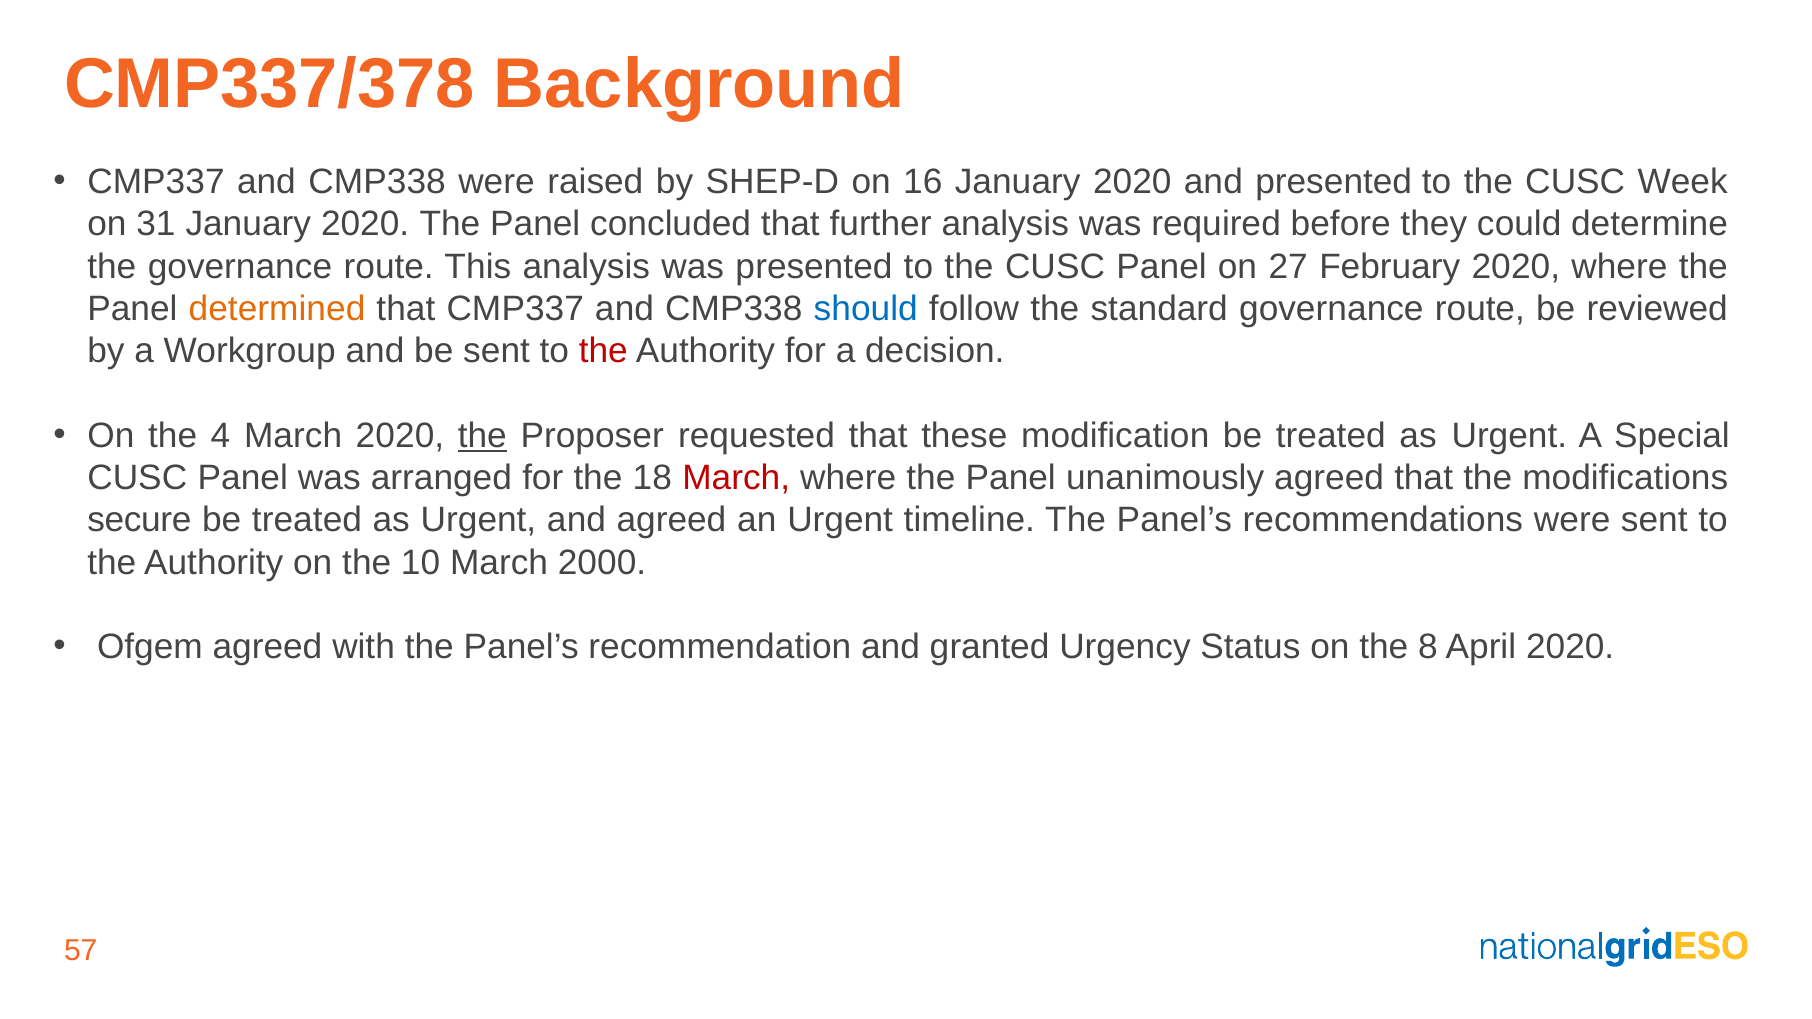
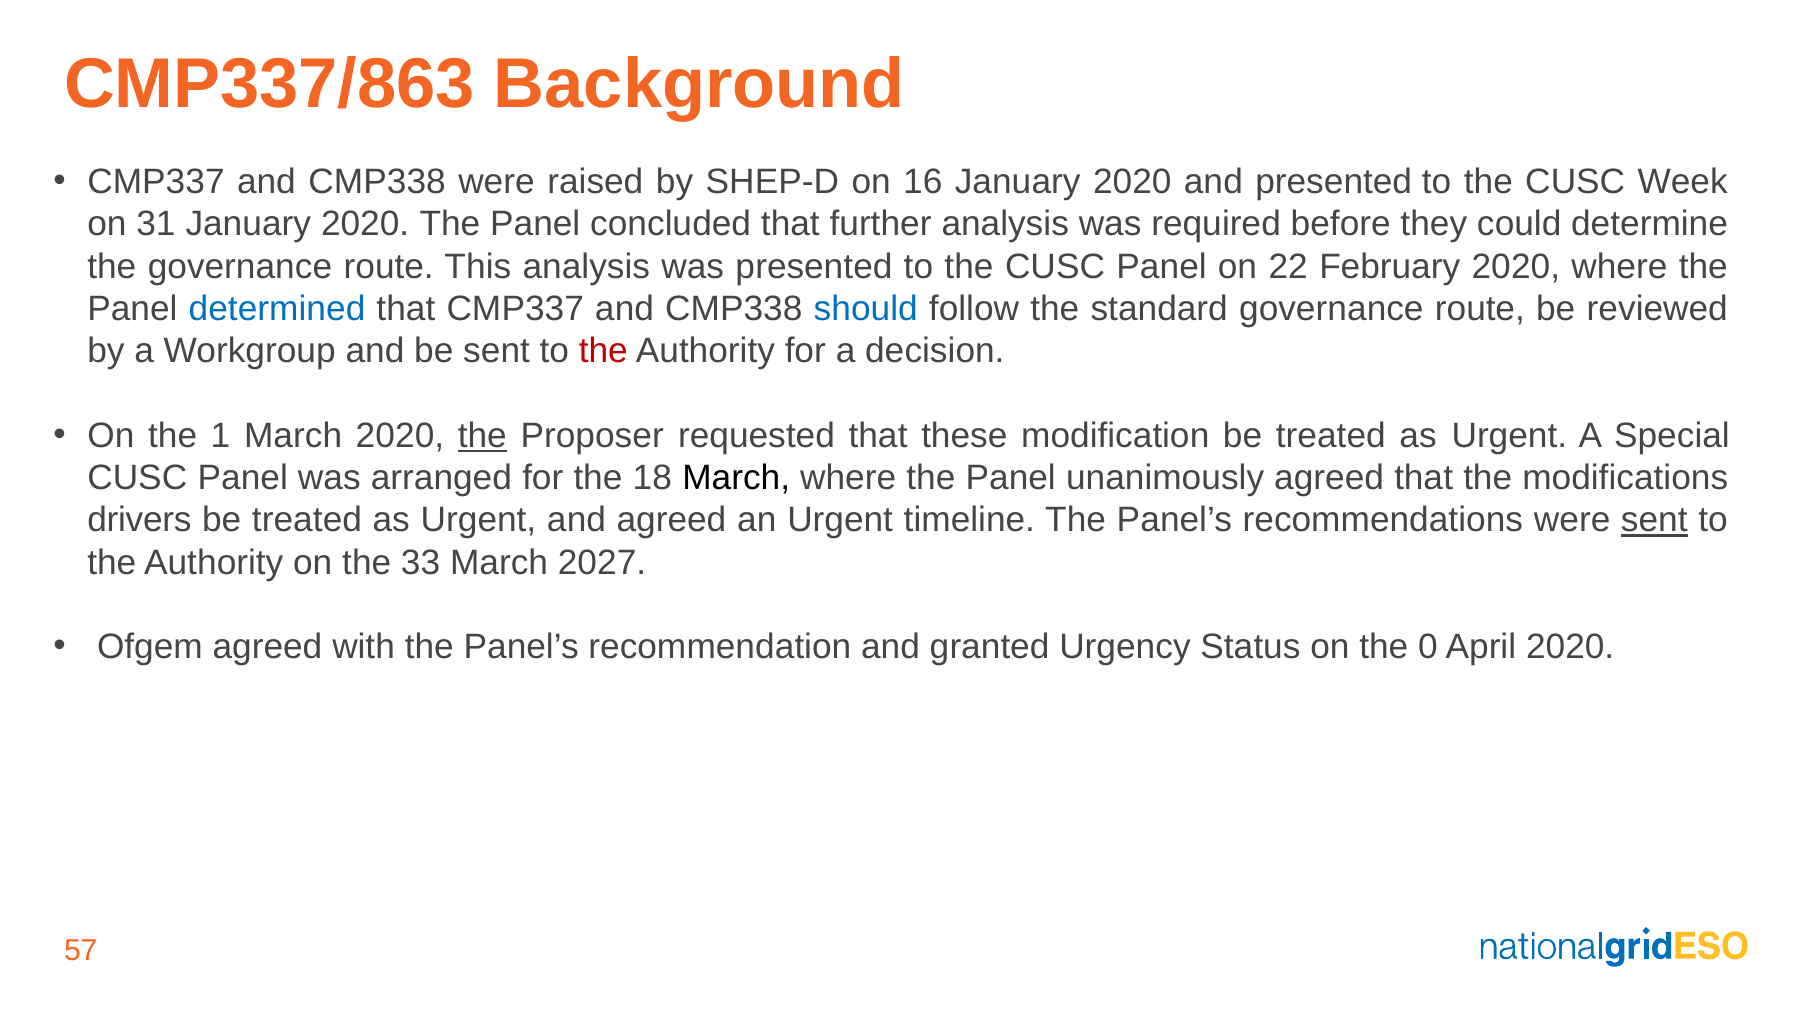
CMP337/378: CMP337/378 -> CMP337/863
27: 27 -> 22
determined colour: orange -> blue
4: 4 -> 1
March at (736, 478) colour: red -> black
secure: secure -> drivers
sent at (1654, 520) underline: none -> present
10: 10 -> 33
2000: 2000 -> 2027
8: 8 -> 0
